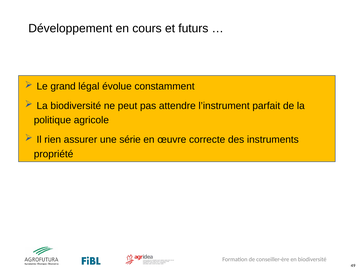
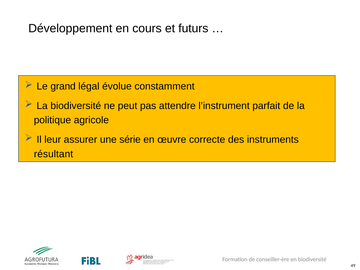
rien: rien -> leur
propriété: propriété -> résultant
